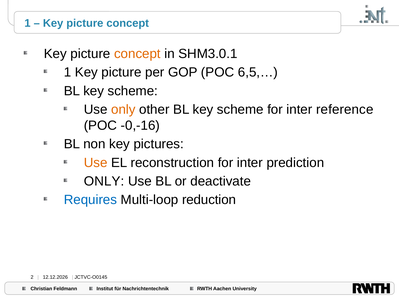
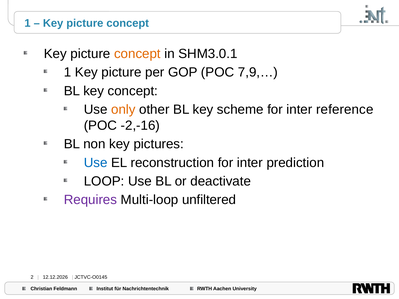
6,5,…: 6,5,… -> 7,9,…
scheme at (133, 91): scheme -> concept
-0,-16: -0,-16 -> -2,-16
Use at (96, 163) colour: orange -> blue
ONLY at (104, 181): ONLY -> LOOP
Requires colour: blue -> purple
reduction: reduction -> unfiltered
